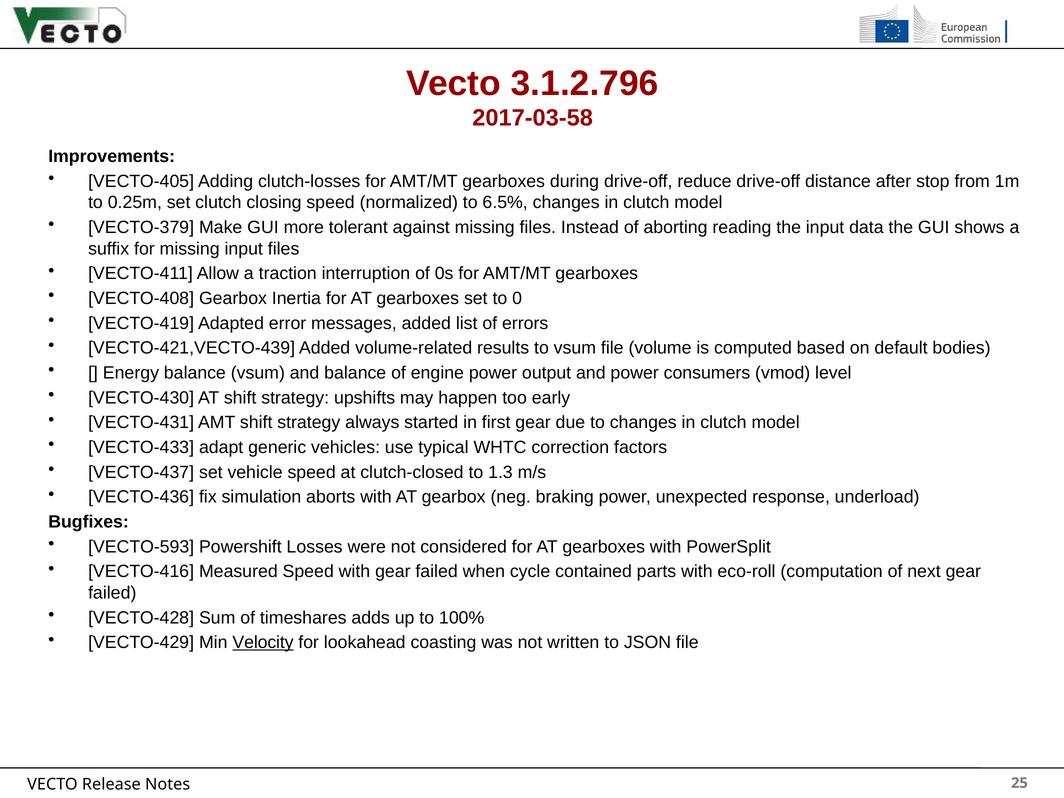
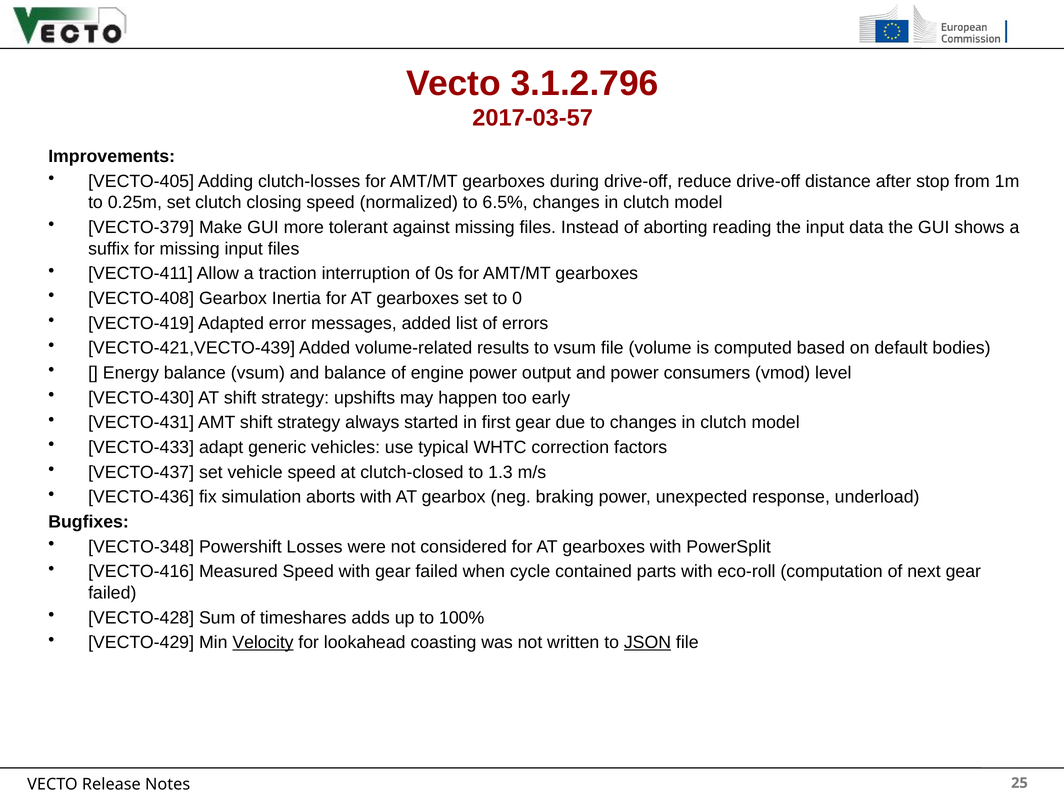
2017-03-58: 2017-03-58 -> 2017-03-57
VECTO-593: VECTO-593 -> VECTO-348
JSON underline: none -> present
